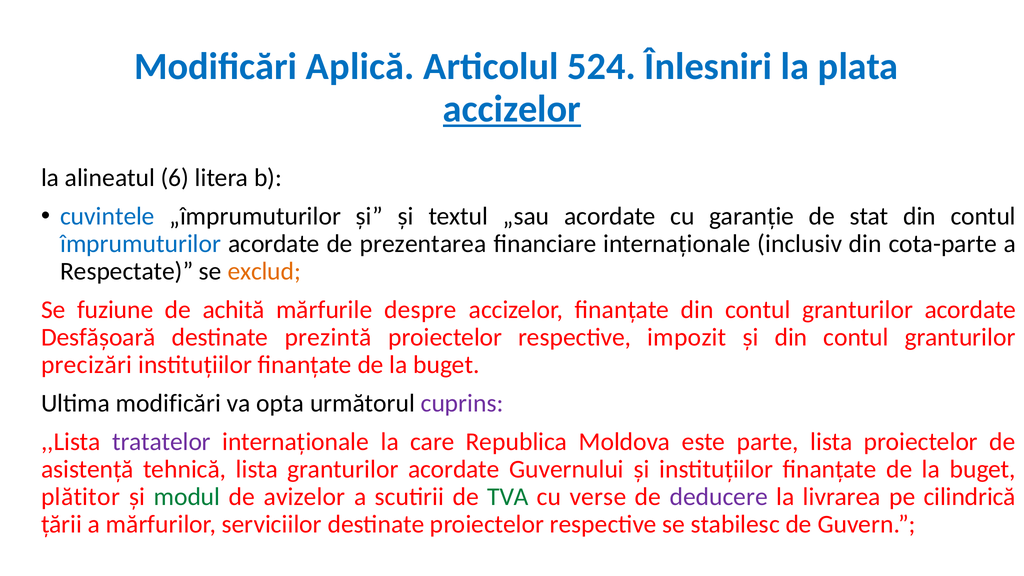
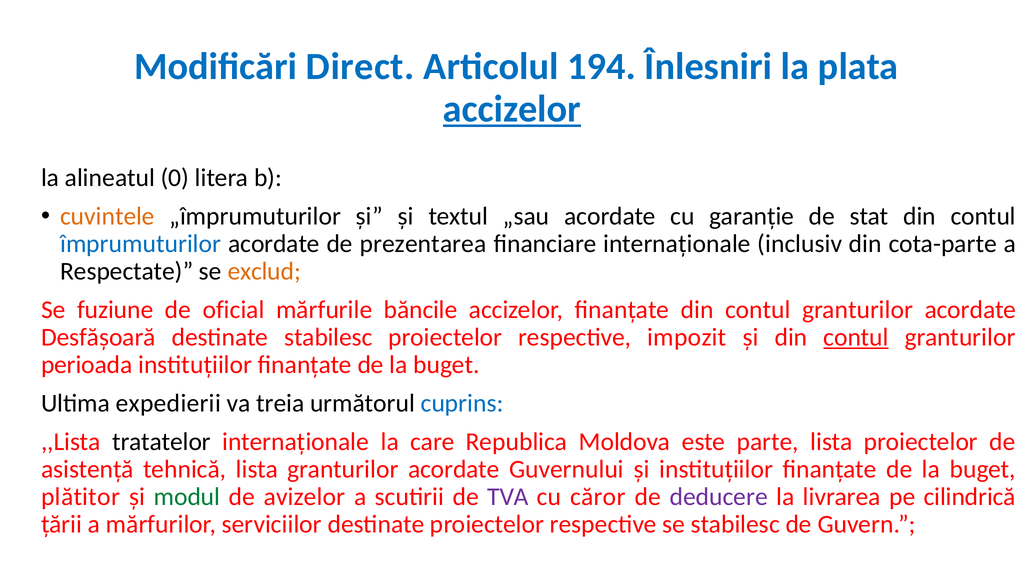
Aplică: Aplică -> Direct
524: 524 -> 194
6: 6 -> 0
cuvintele colour: blue -> orange
achită: achită -> oficial
despre: despre -> băncile
destinate prezintă: prezintă -> stabilesc
contul at (856, 337) underline: none -> present
precizări: precizări -> perioada
Ultima modificări: modificări -> expedierii
opta: opta -> treia
cuprins colour: purple -> blue
tratatelor colour: purple -> black
TVA colour: green -> purple
verse: verse -> căror
